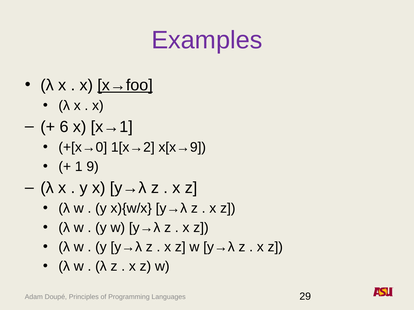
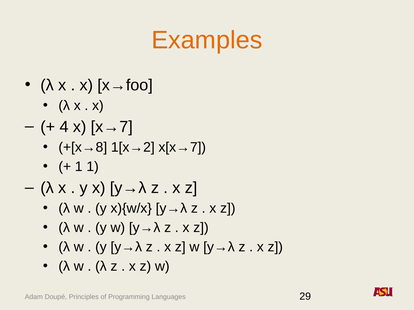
Examples colour: purple -> orange
x→foo underline: present -> none
6: 6 -> 4
x→1: x→1 -> x→7
+[x→0: +[x→0 -> +[x→8
x[x→9: x[x→9 -> x[x→7
1 9: 9 -> 1
